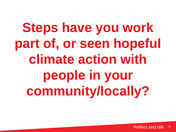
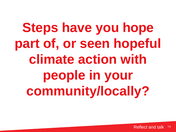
work: work -> hope
